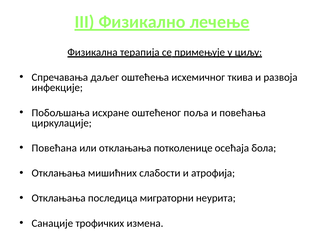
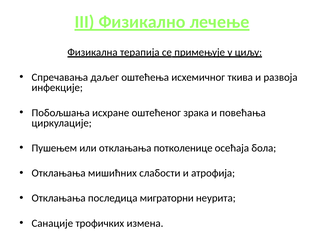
поља: поља -> зрака
Повећана: Повећана -> Пушењем
